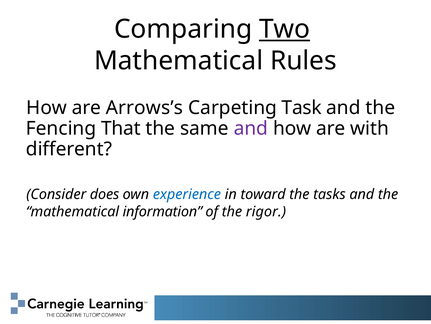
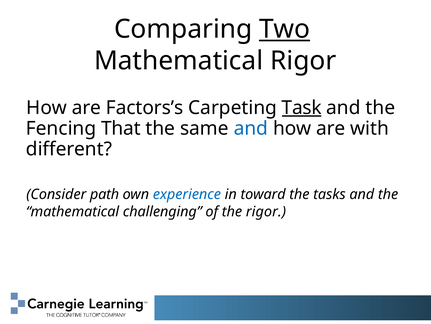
Mathematical Rules: Rules -> Rigor
Arrows’s: Arrows’s -> Factors’s
Task underline: none -> present
and at (251, 128) colour: purple -> blue
does: does -> path
information: information -> challenging
